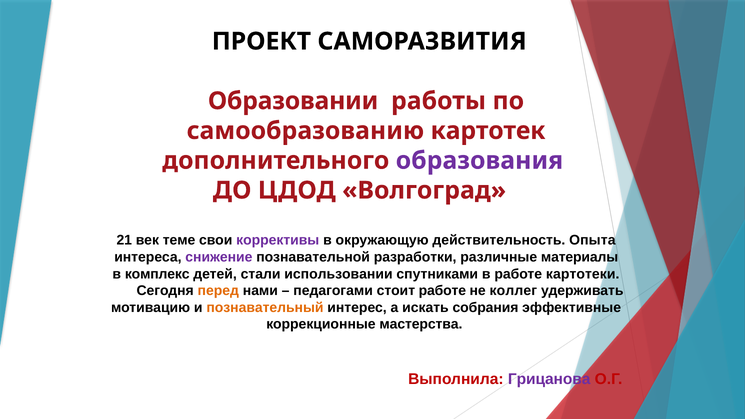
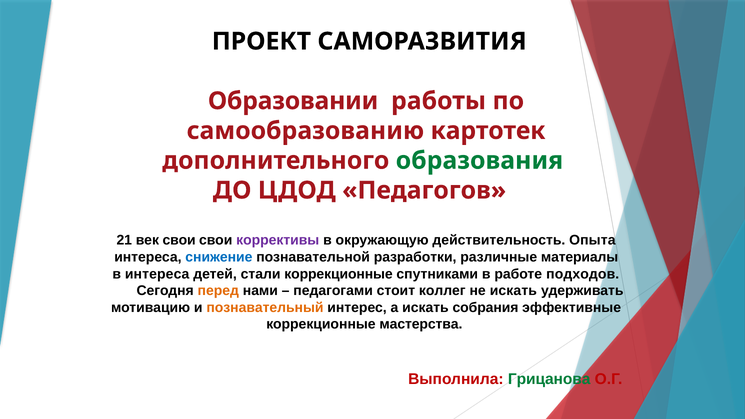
образования colour: purple -> green
Волгоград: Волгоград -> Педагогов
век теме: теме -> свои
снижение colour: purple -> blue
в комплекс: комплекс -> интереса
стали использовании: использовании -> коррекционные
картотеки: картотеки -> подходов
стоит работе: работе -> коллег
не коллег: коллег -> искать
Грицанова colour: purple -> green
